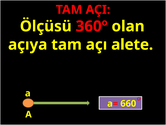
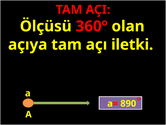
alete: alete -> iletki
660: 660 -> 890
